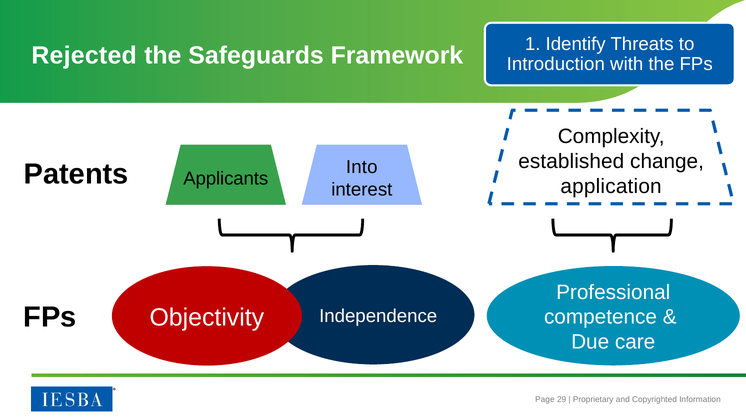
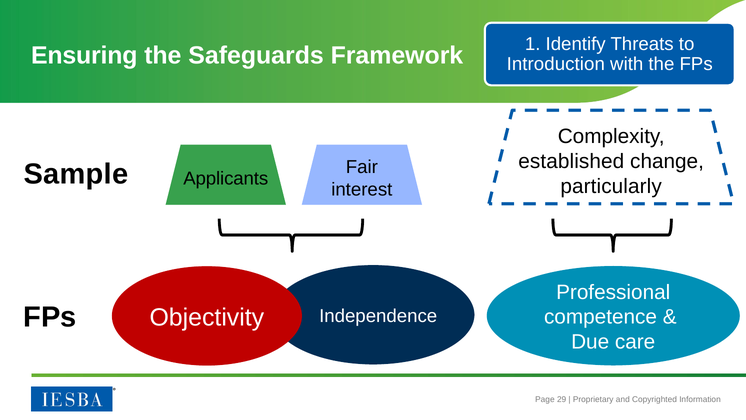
Rejected: Rejected -> Ensuring
Into: Into -> Fair
Patents: Patents -> Sample
application: application -> particularly
